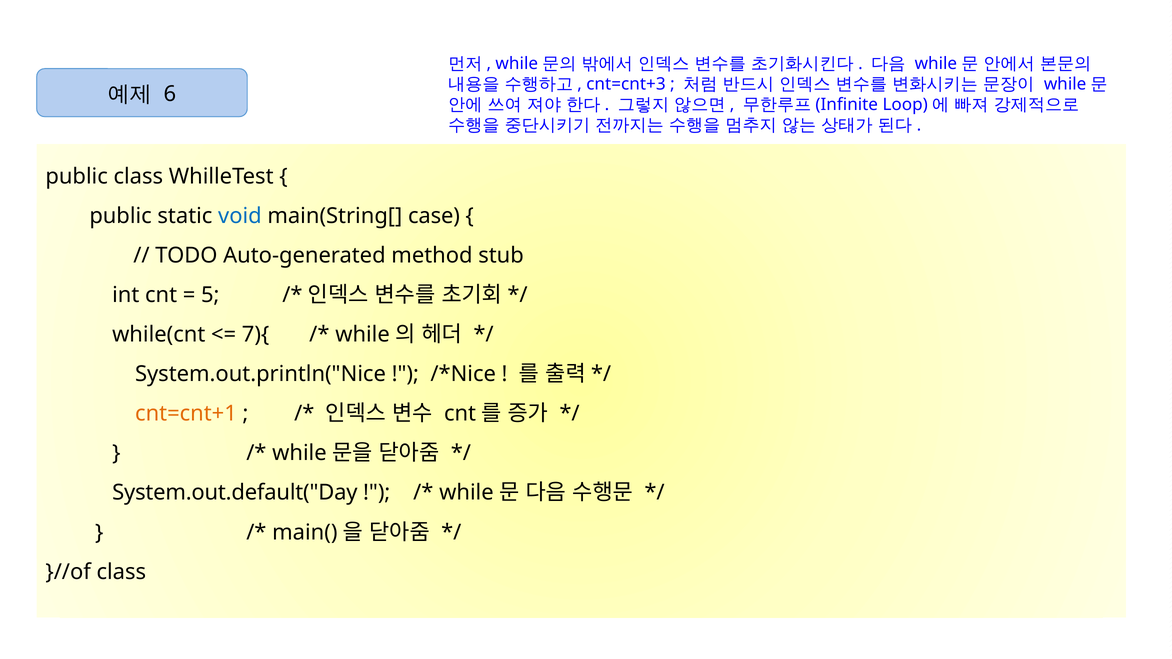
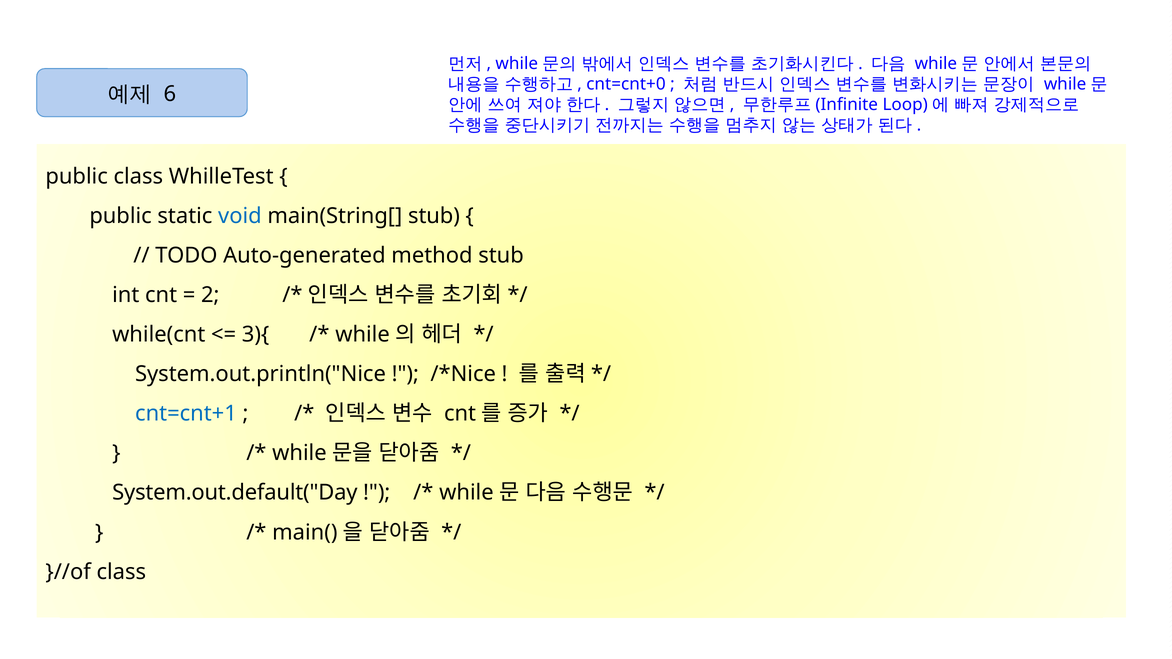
cnt=cnt+3: cnt=cnt+3 -> cnt=cnt+0
main(String[ case: case -> stub
5: 5 -> 2
7){: 7){ -> 3){
cnt=cnt+1 colour: orange -> blue
